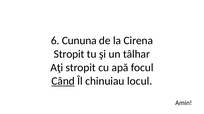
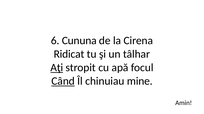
Stropit at (69, 54): Stropit -> Ridicat
Aţi underline: none -> present
locul: locul -> mine
